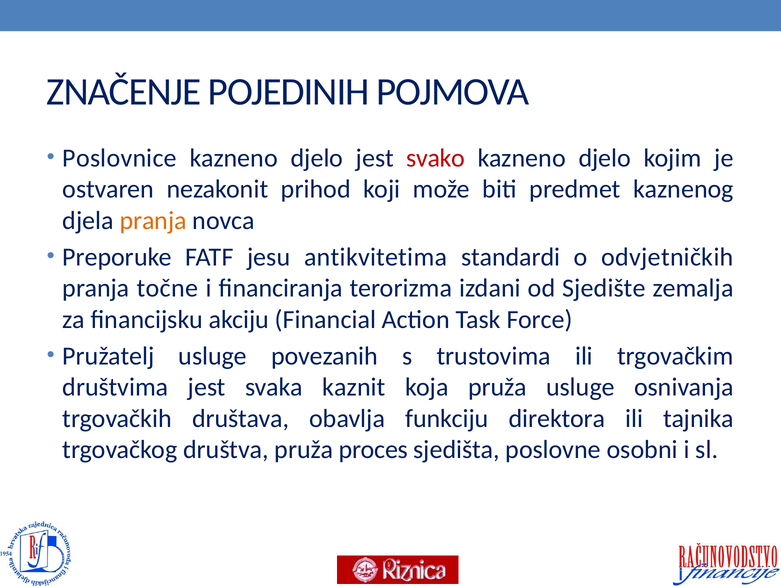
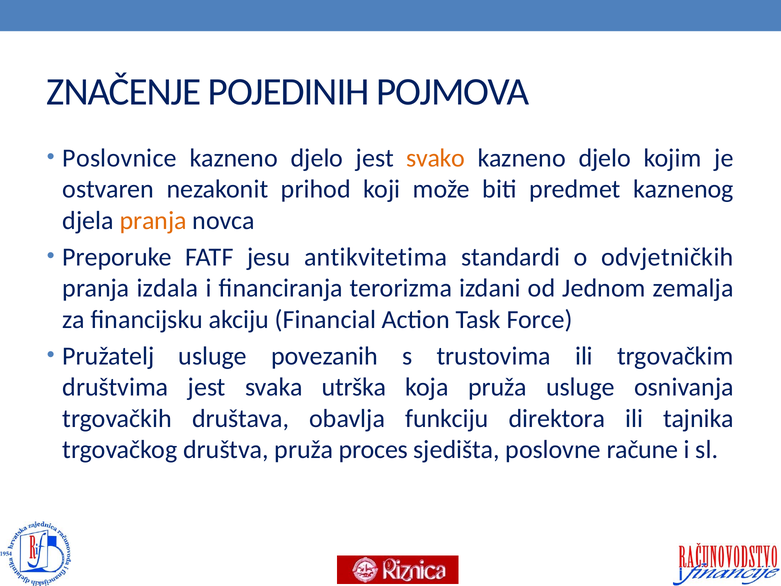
svako colour: red -> orange
točne: točne -> izdala
Sjedište: Sjedište -> Jednom
kaznit: kaznit -> utrška
osobni: osobni -> račune
